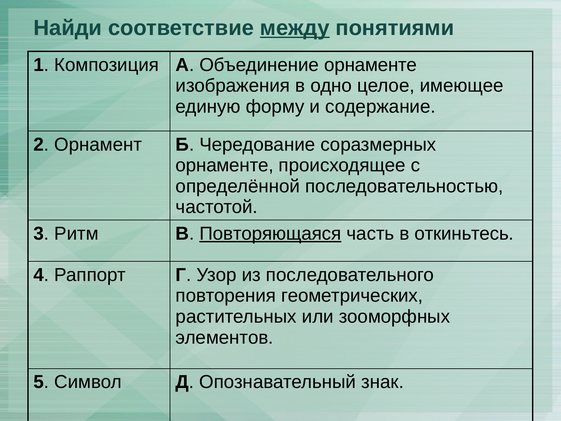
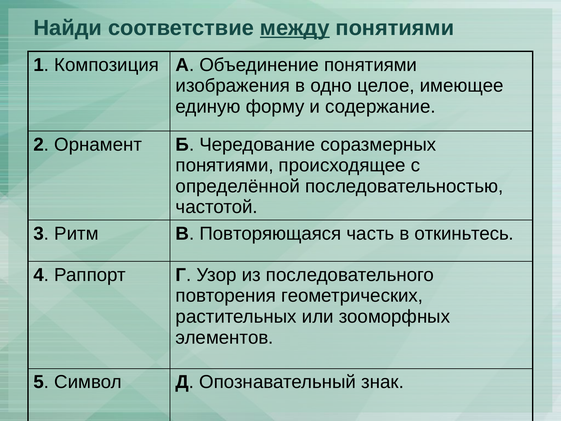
Объединение орнаменте: орнаменте -> понятиями
орнаменте at (225, 165): орнаменте -> понятиями
Повторяющаяся underline: present -> none
